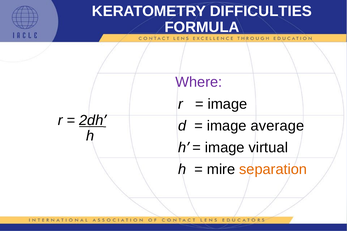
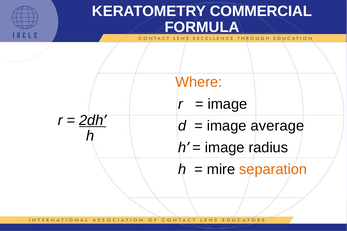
DIFFICULTIES: DIFFICULTIES -> COMMERCIAL
Where colour: purple -> orange
virtual: virtual -> radius
